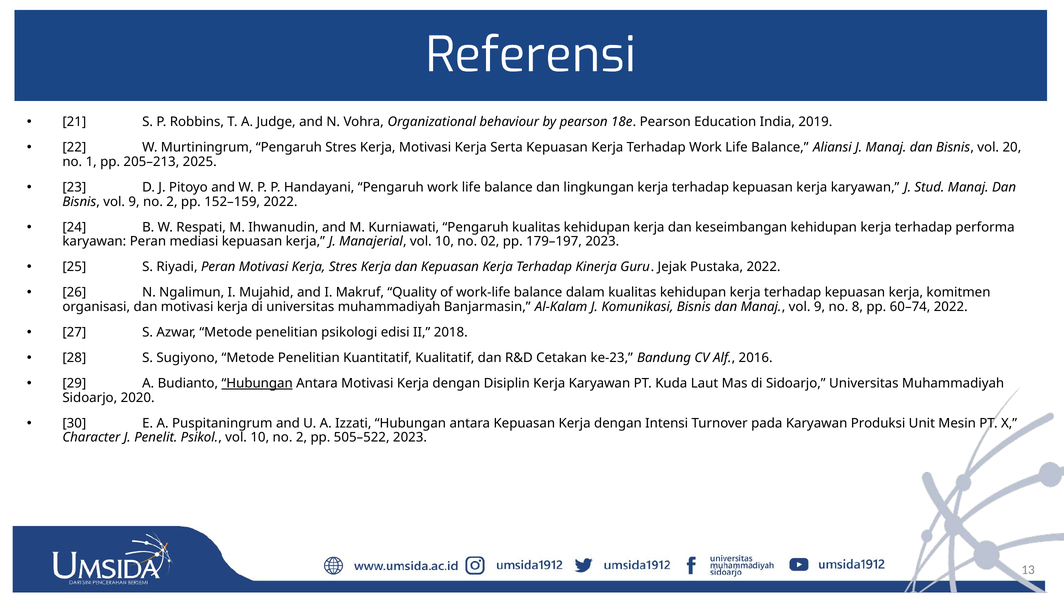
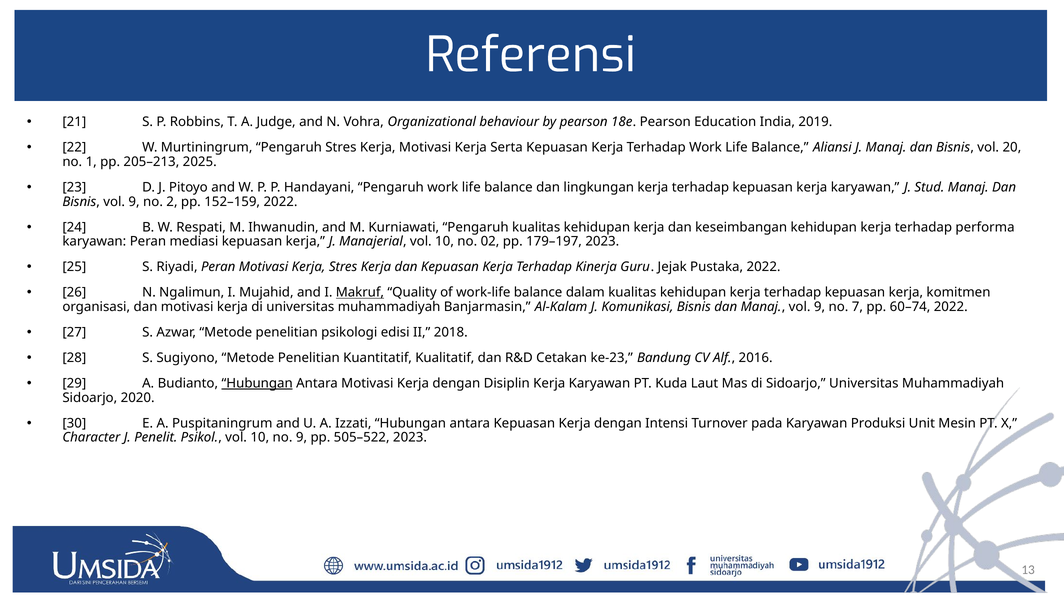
Makruf underline: none -> present
8: 8 -> 7
10 no 2: 2 -> 9
